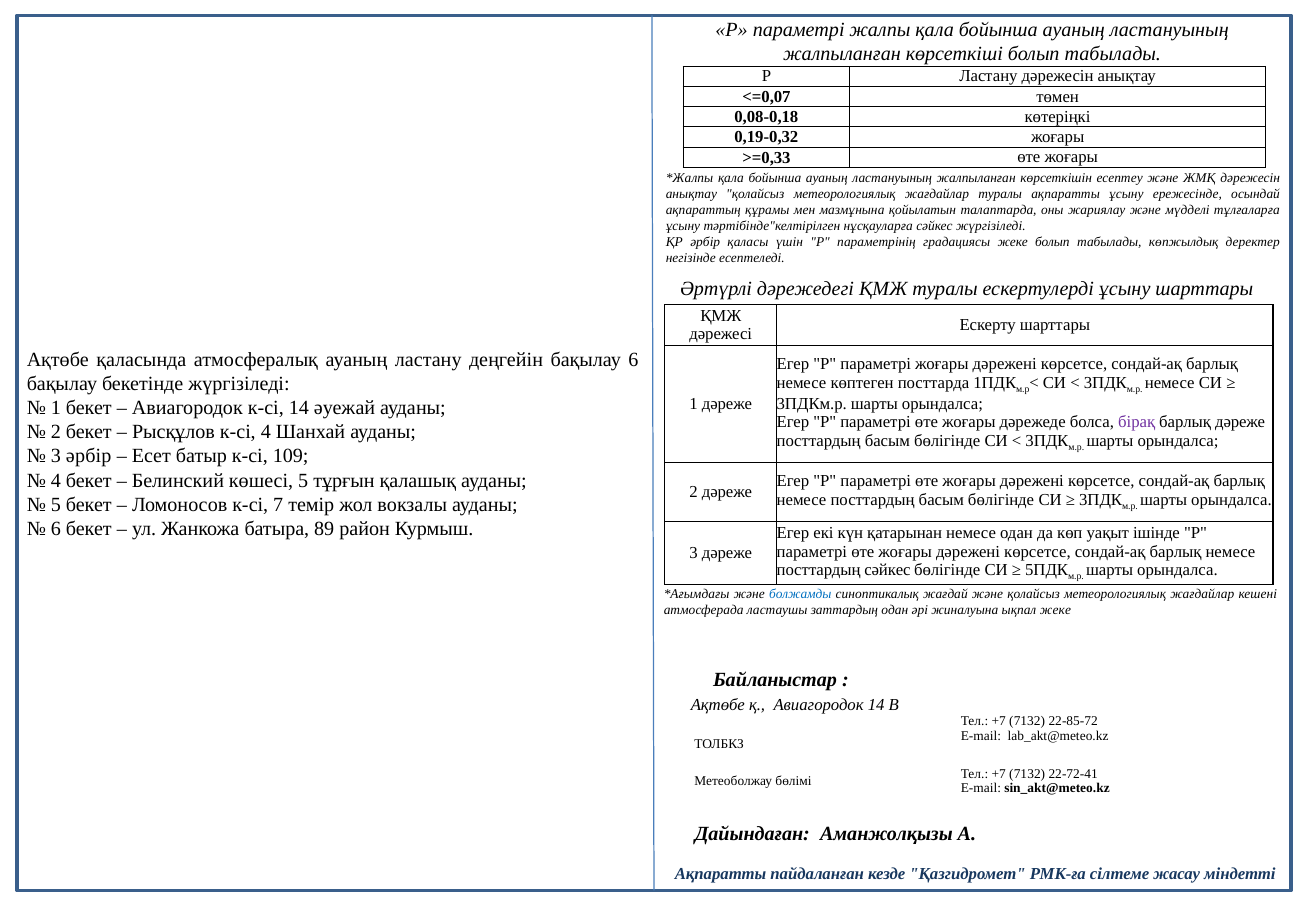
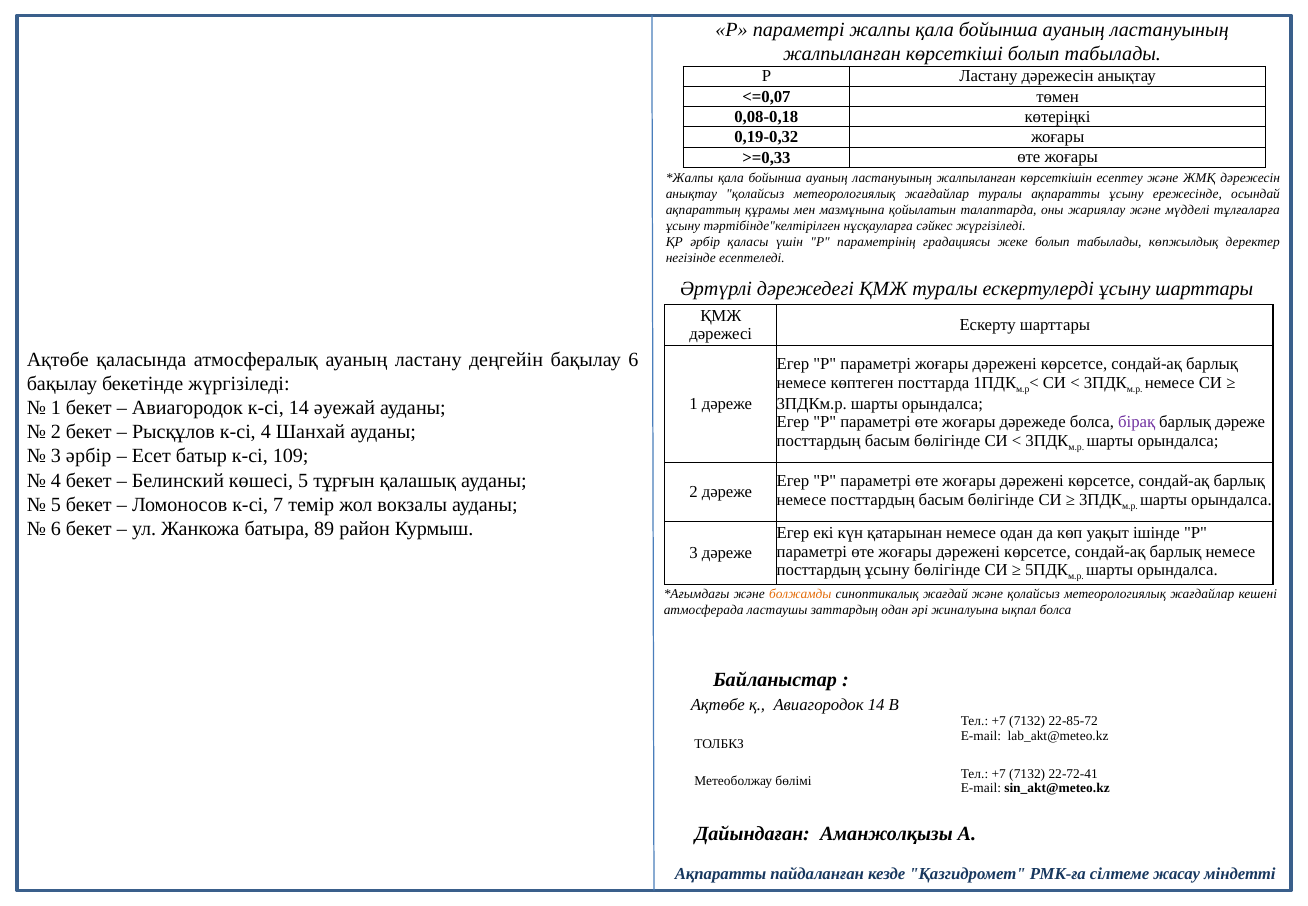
посттардың сәйкес: сәйкес -> ұсыну
болжамды colour: blue -> orange
ықпал жеке: жеке -> болса
